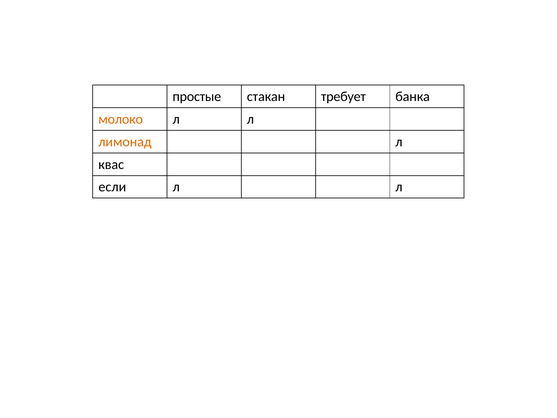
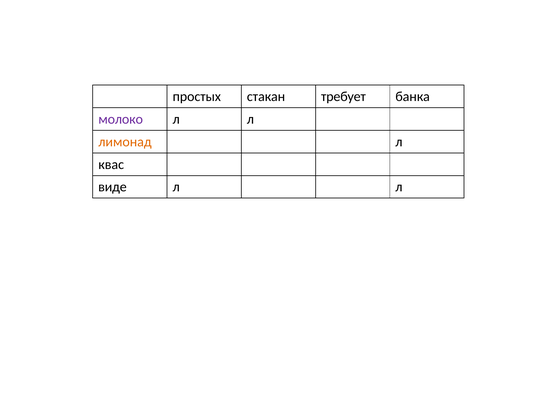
простые: простые -> простых
молоко colour: orange -> purple
если: если -> виде
